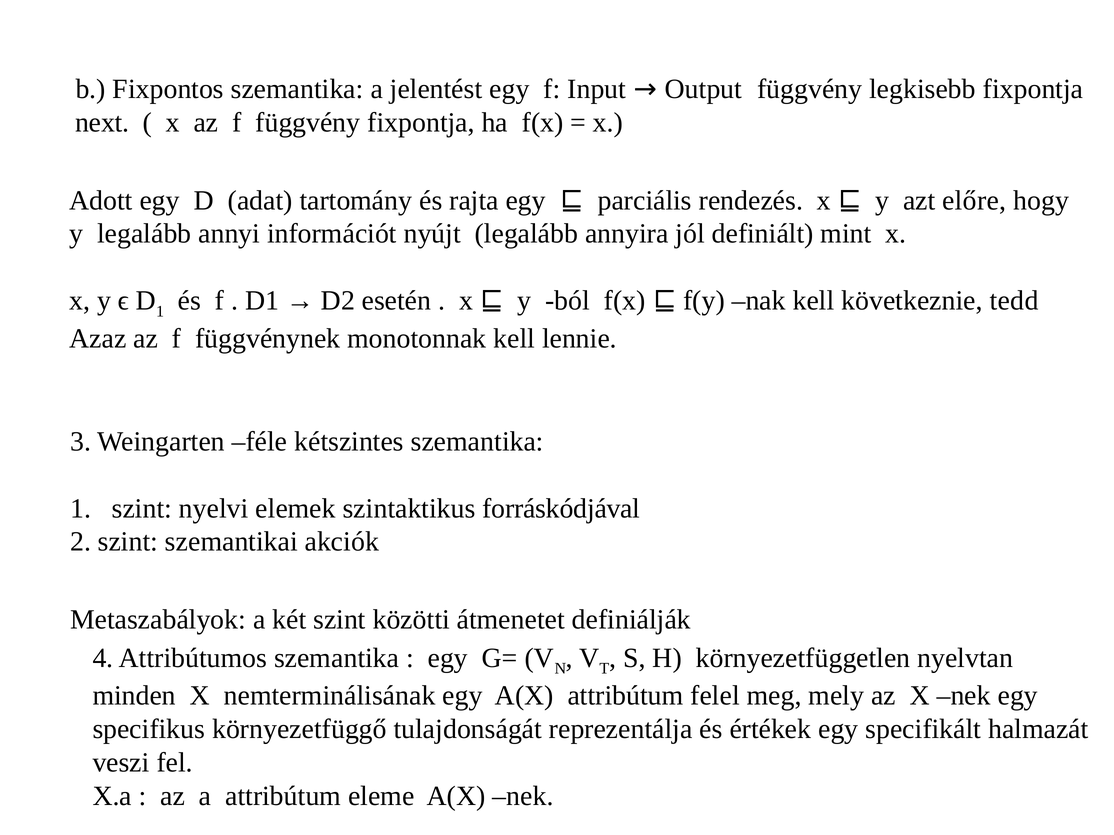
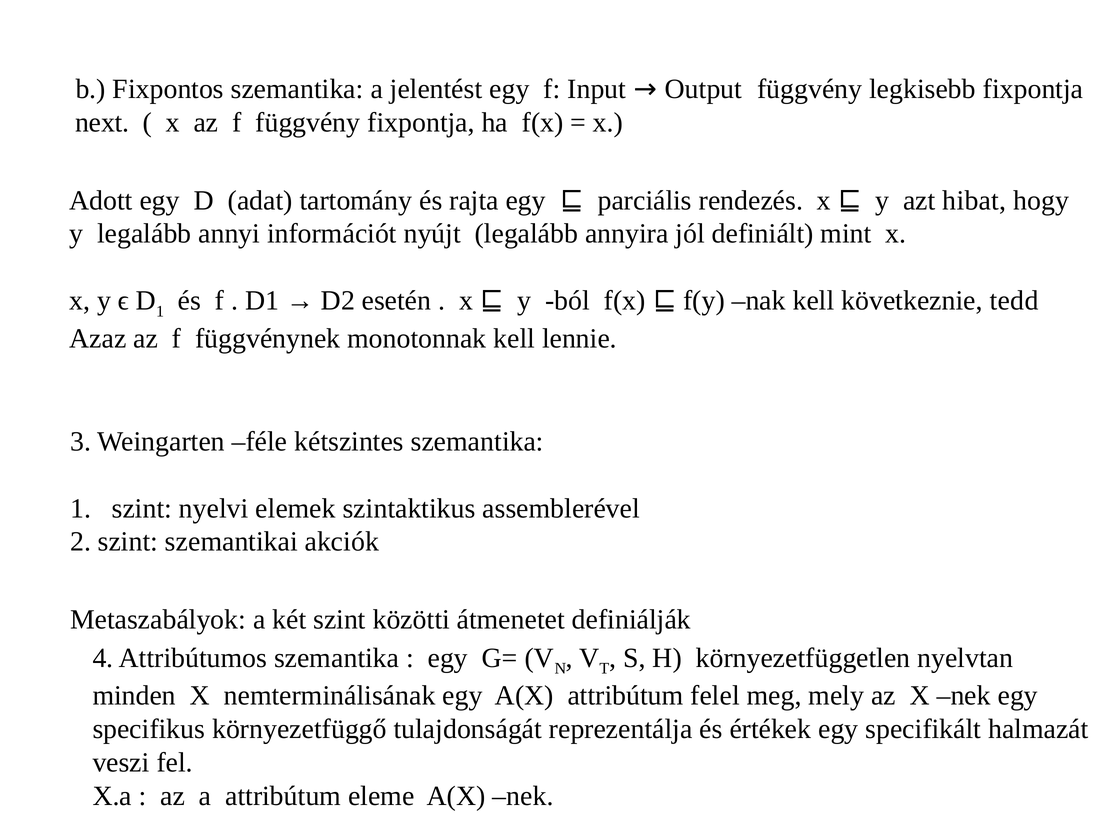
előre: előre -> hibat
forráskódjával: forráskódjával -> assemblerével
